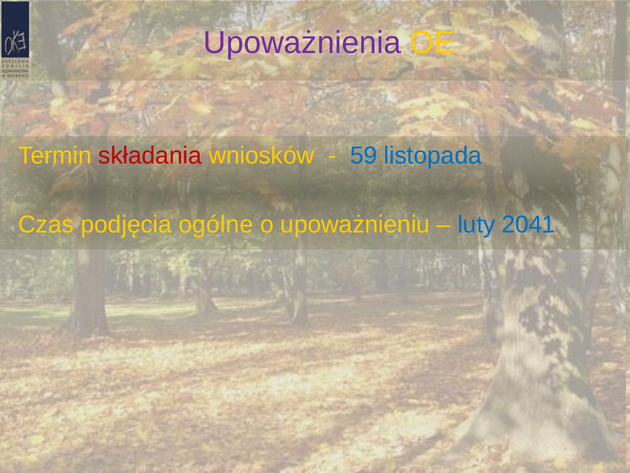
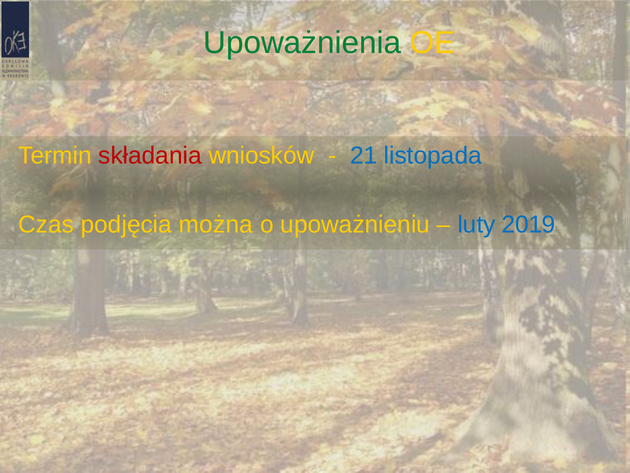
Upoważnienia colour: purple -> green
59: 59 -> 21
ogólne: ogólne -> można
2041: 2041 -> 2019
